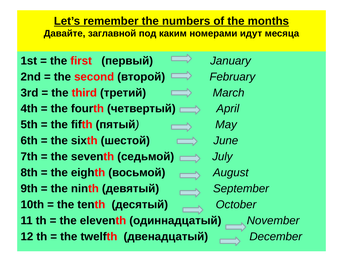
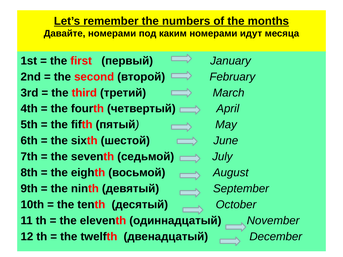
Давайте заглавной: заглавной -> номерами
